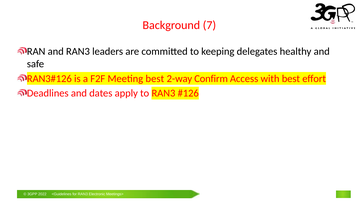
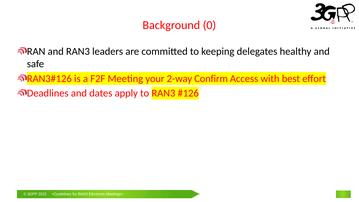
7: 7 -> 0
Meeting best: best -> your
